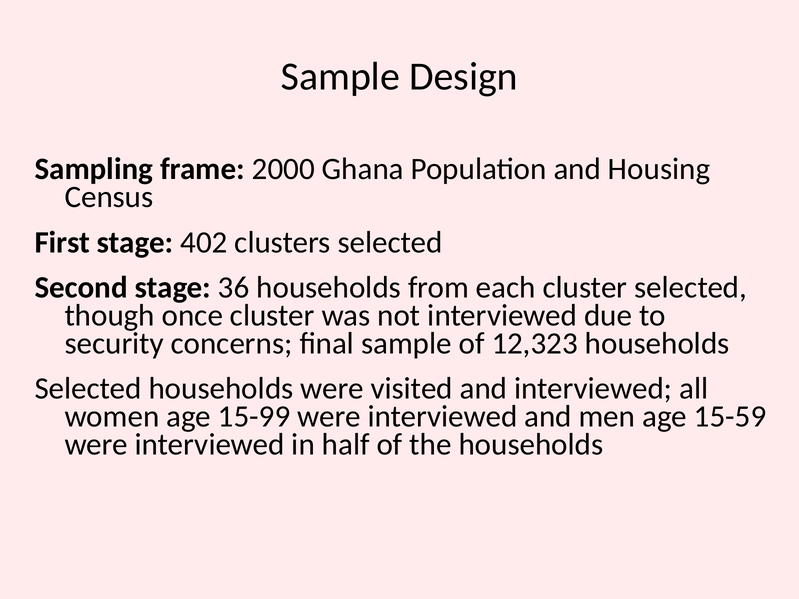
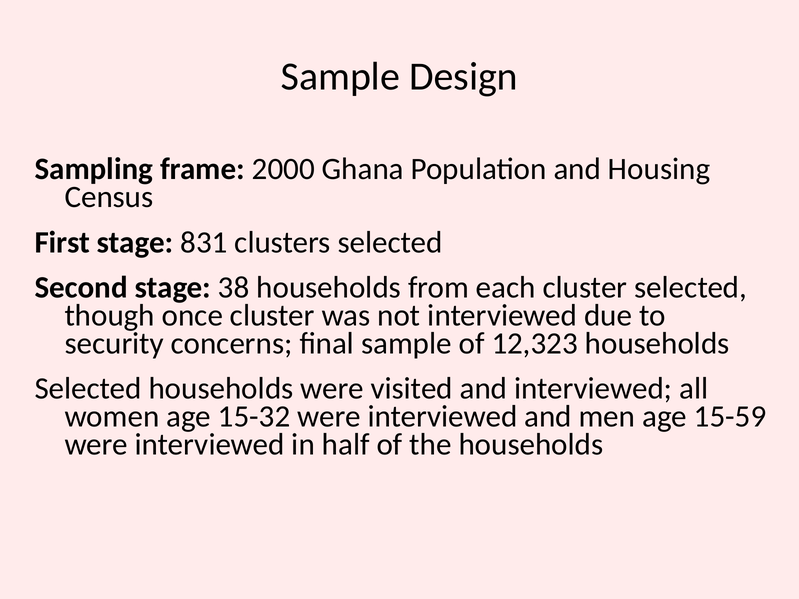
402: 402 -> 831
36: 36 -> 38
15-99: 15-99 -> 15-32
